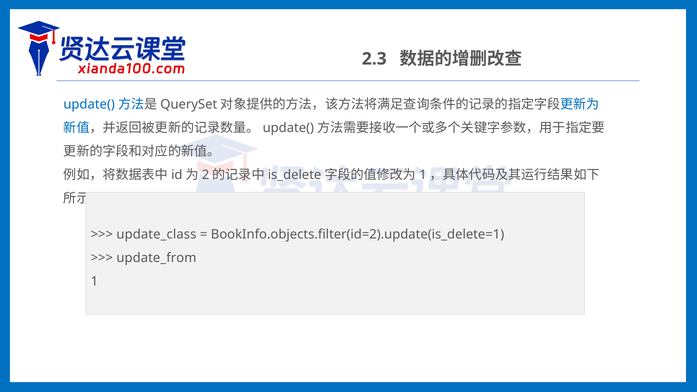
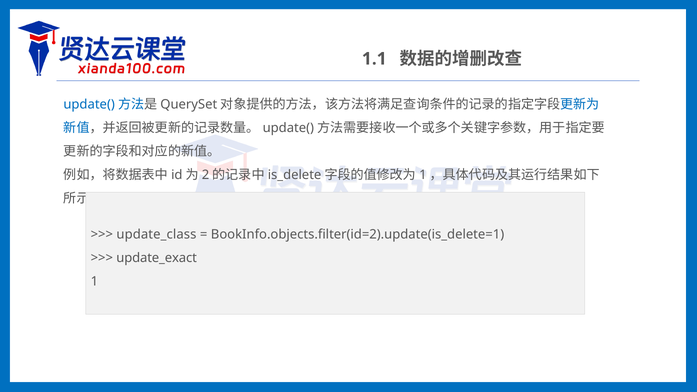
2.3: 2.3 -> 1.1
update_from: update_from -> update_exact
